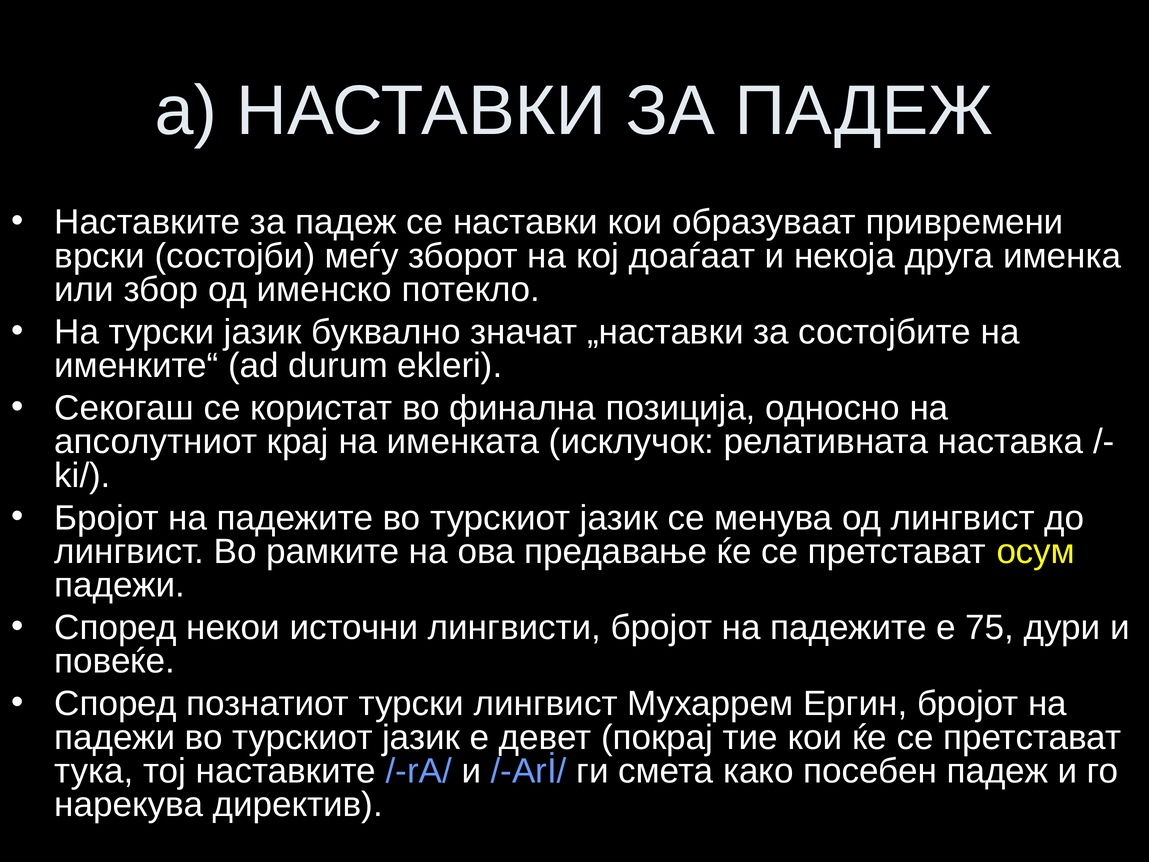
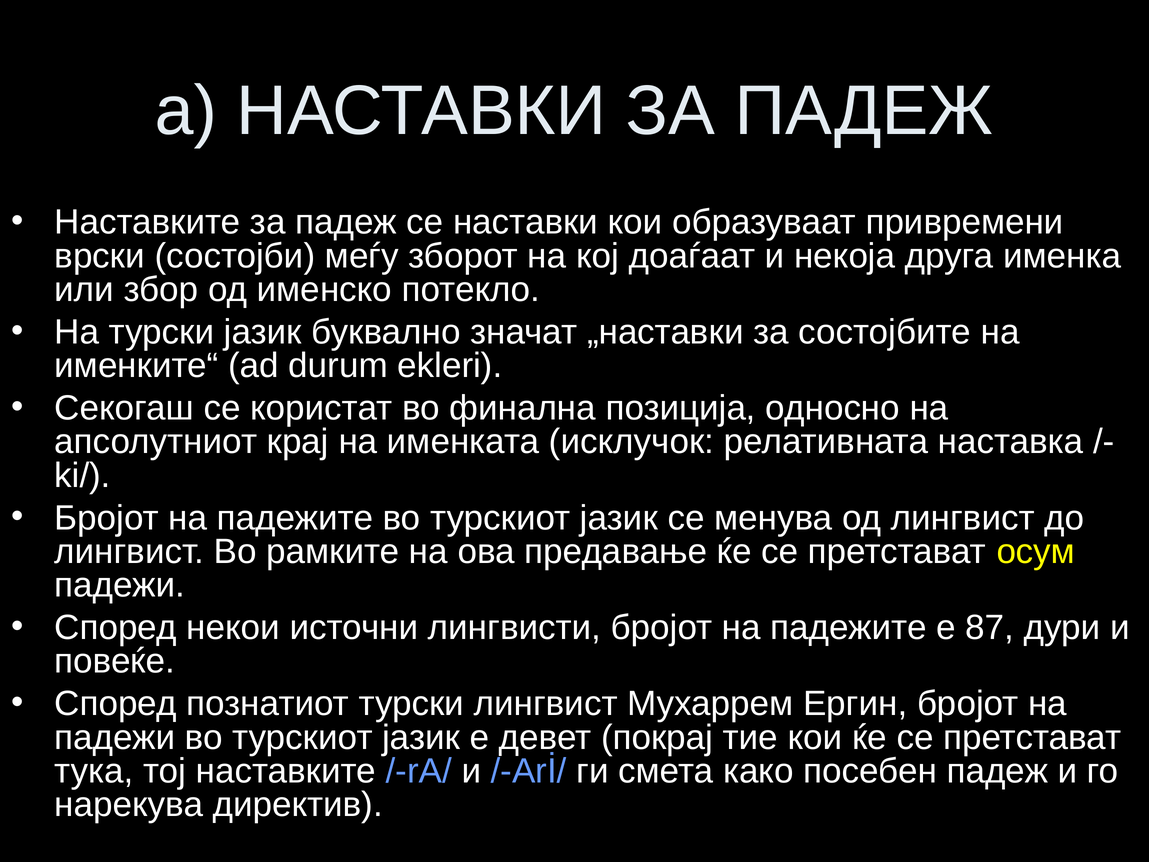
75: 75 -> 87
